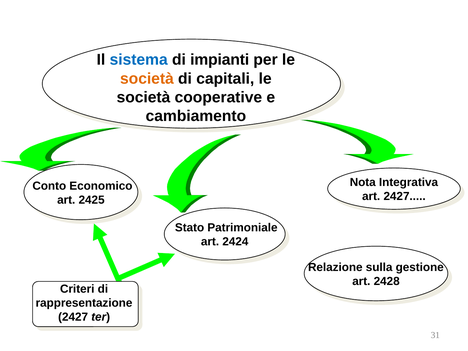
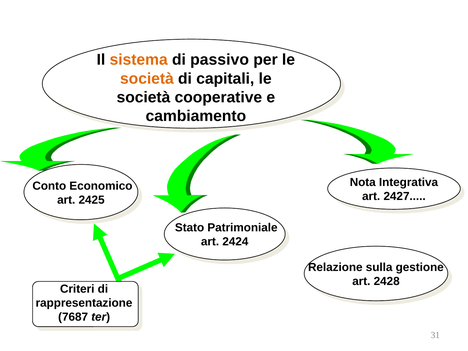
sistema colour: blue -> orange
impianti: impianti -> passivo
2427 at (73, 317): 2427 -> 7687
